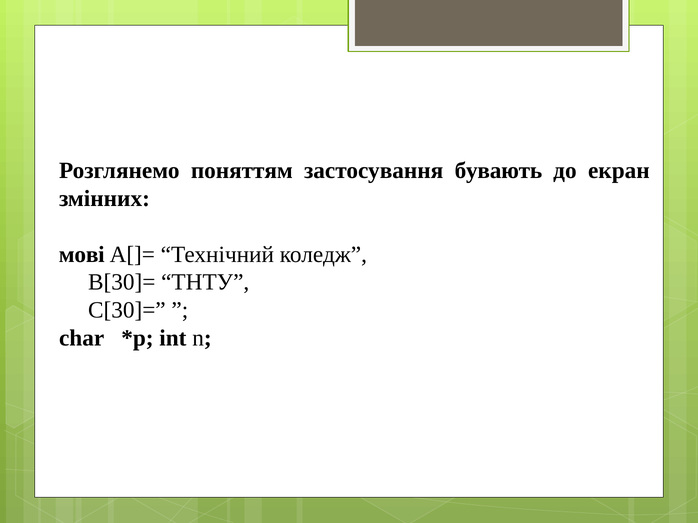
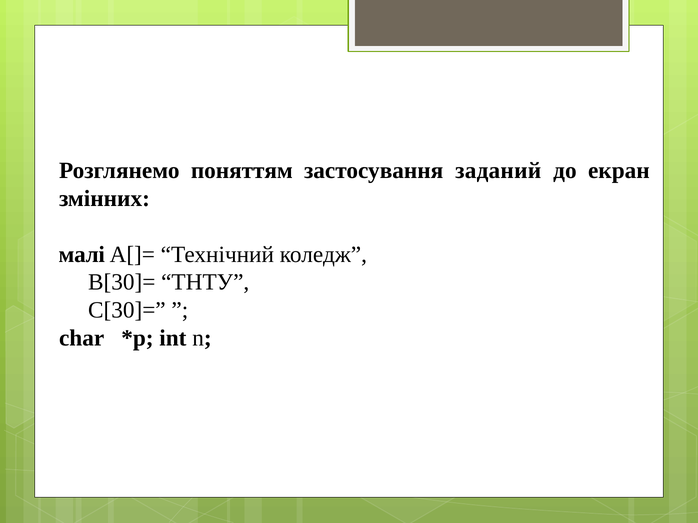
бувають: бувають -> заданий
мові: мові -> малі
